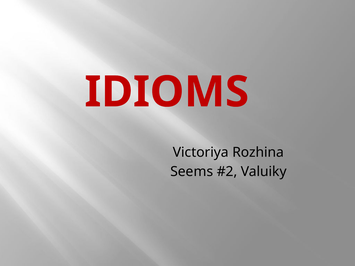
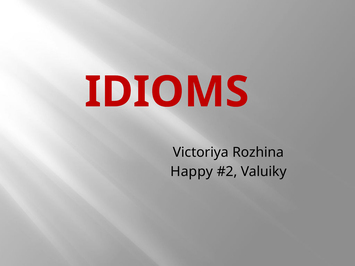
Seems: Seems -> Happy
